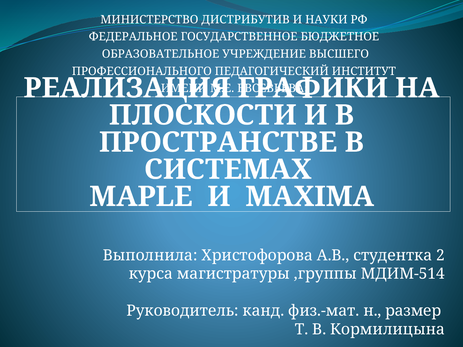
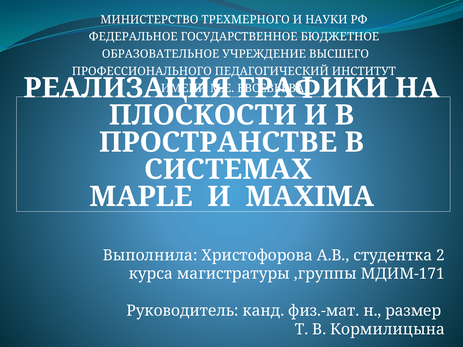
ДИСТРИБУТИВ: ДИСТРИБУТИВ -> ТРЕХМЕРНОГО
МДИМ-514: МДИМ-514 -> МДИМ-171
